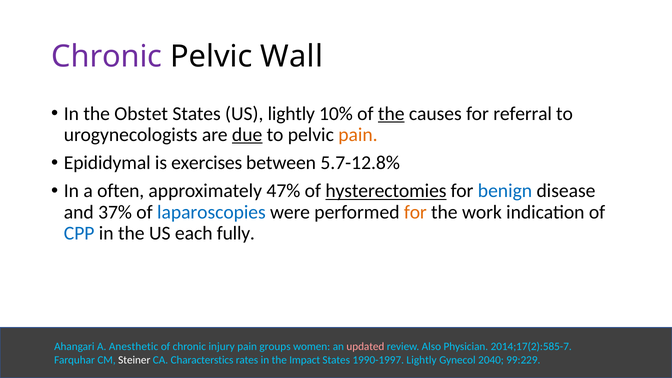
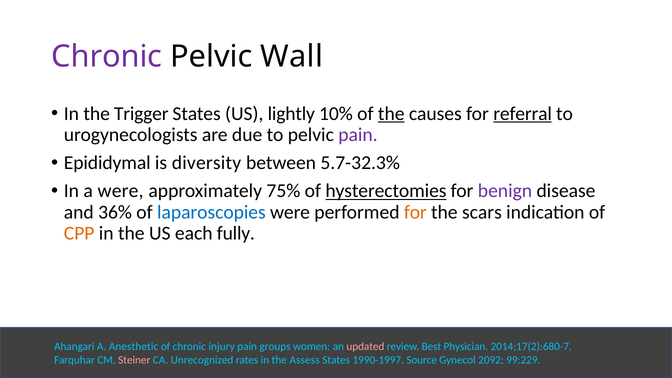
Obstet: Obstet -> Trigger
referral underline: none -> present
due underline: present -> none
pain at (358, 135) colour: orange -> purple
exercises: exercises -> diversity
5.7-12.8%: 5.7-12.8% -> 5.7-32.3%
a often: often -> were
47%: 47% -> 75%
benign colour: blue -> purple
37%: 37% -> 36%
work: work -> scars
CPP colour: blue -> orange
Also: Also -> Best
2014;17(2):585-7: 2014;17(2):585-7 -> 2014;17(2):680-7
Steiner colour: white -> pink
Characterstics: Characterstics -> Unrecognized
Impact: Impact -> Assess
1990-1997 Lightly: Lightly -> Source
2040: 2040 -> 2092
